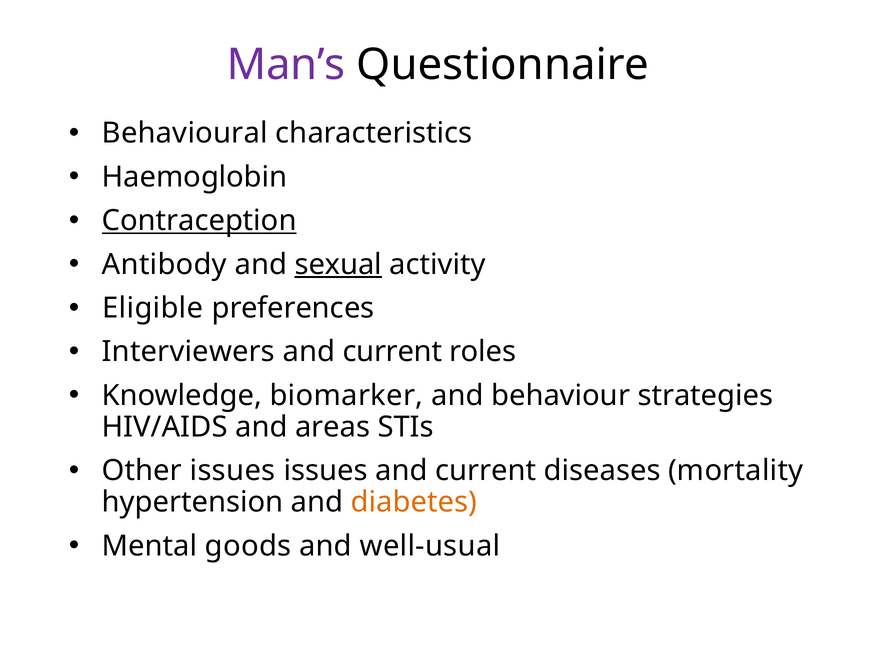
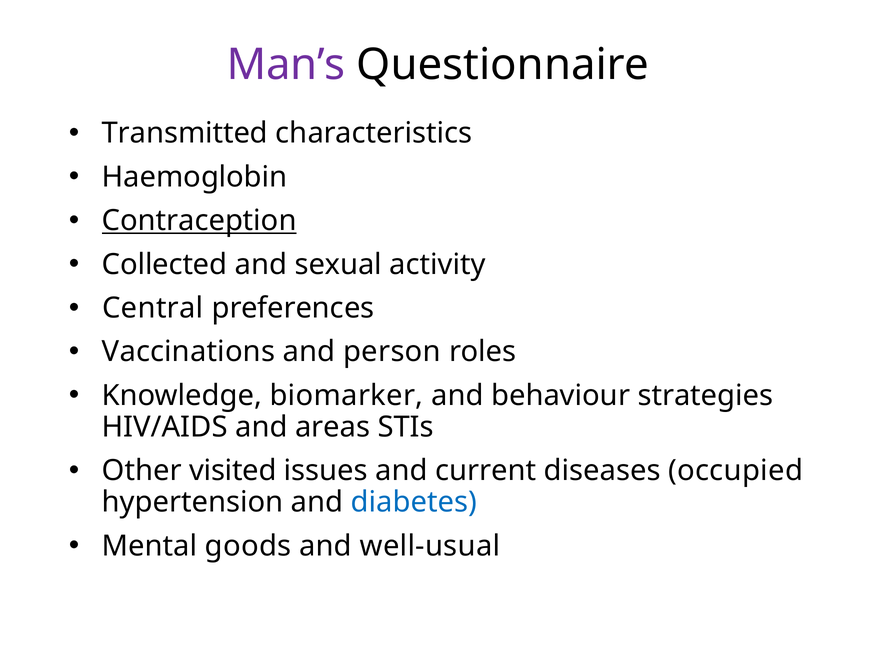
Behavioural: Behavioural -> Transmitted
Antibody: Antibody -> Collected
sexual underline: present -> none
Eligible: Eligible -> Central
Interviewers: Interviewers -> Vaccinations
current at (392, 352): current -> person
Other issues: issues -> visited
mortality: mortality -> occupied
diabetes colour: orange -> blue
